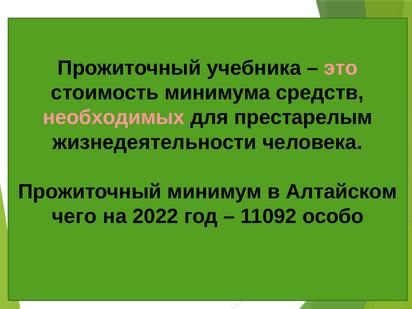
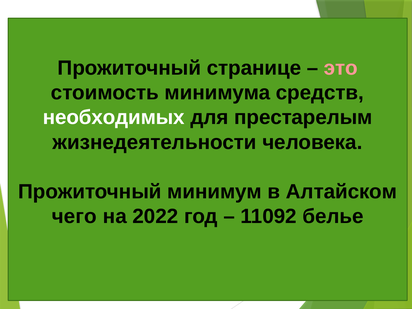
учебника: учебника -> странице
необходимых colour: pink -> white
особо: особо -> белье
